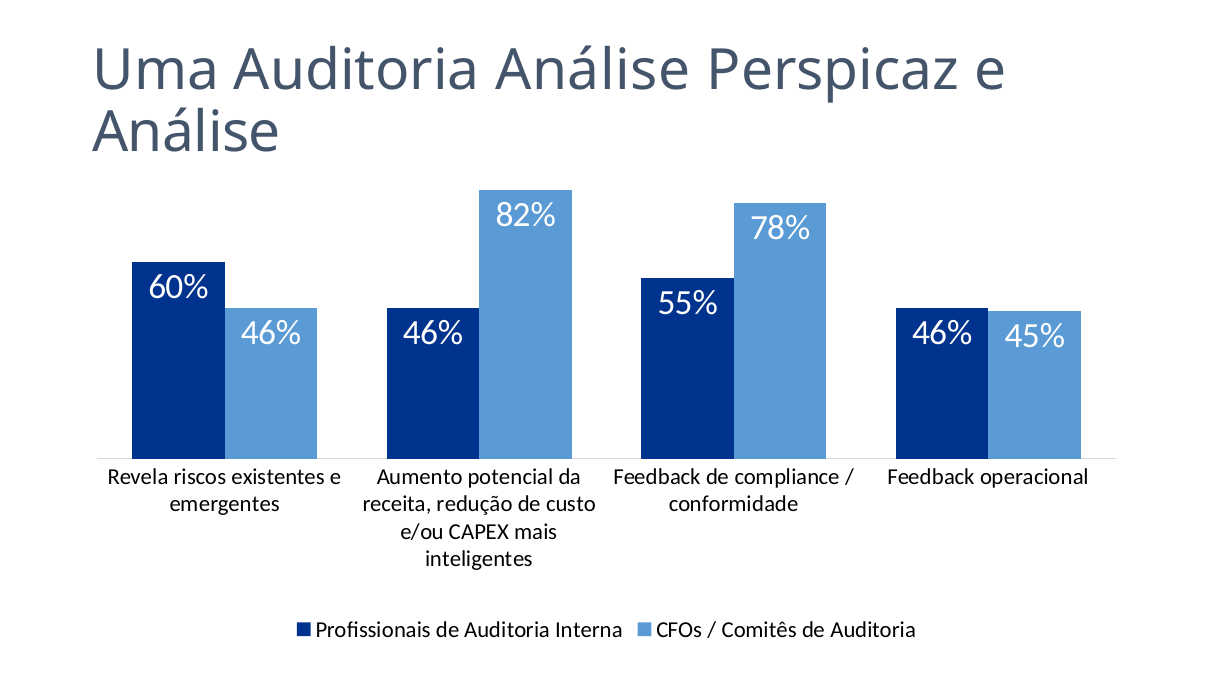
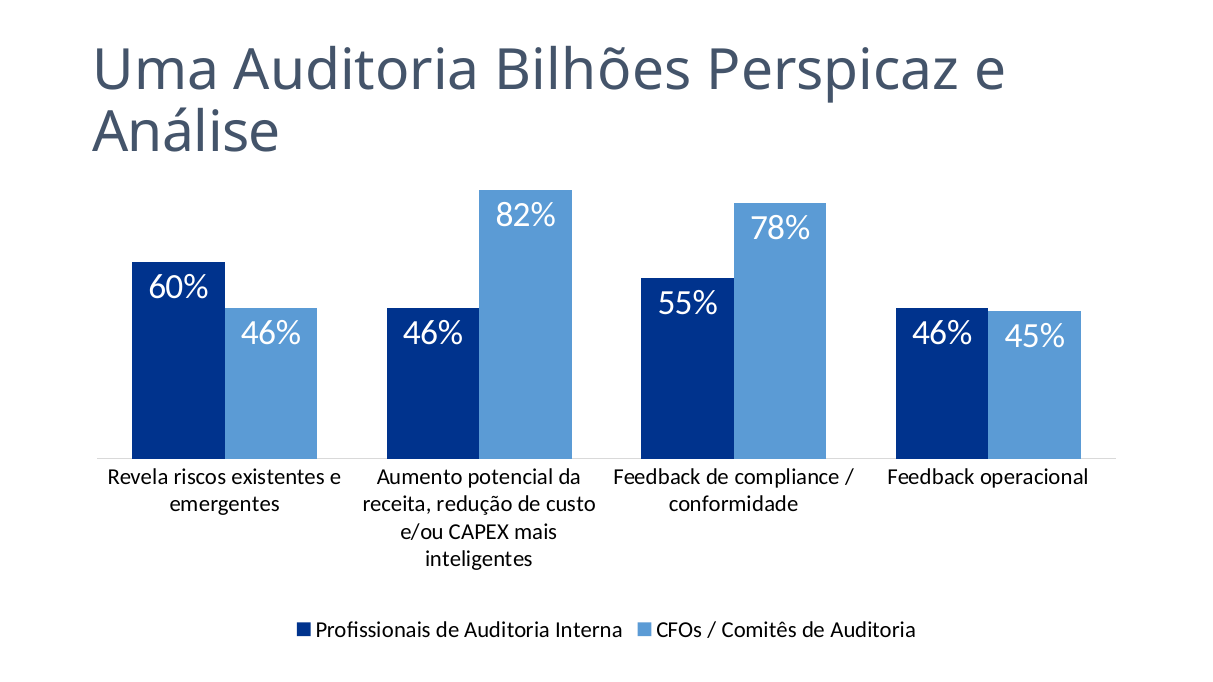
Auditoria Análise: Análise -> Bilhões
